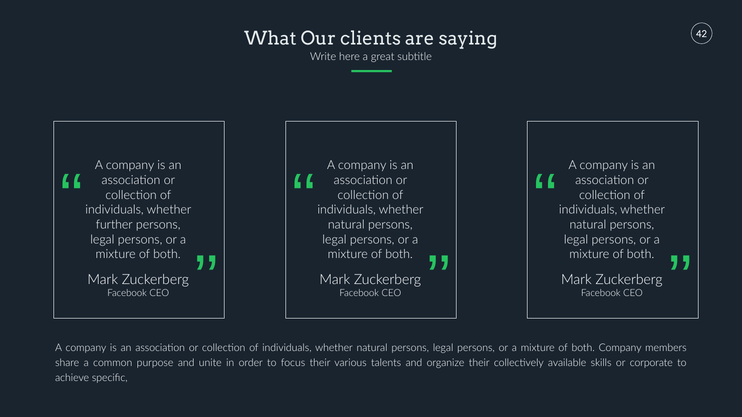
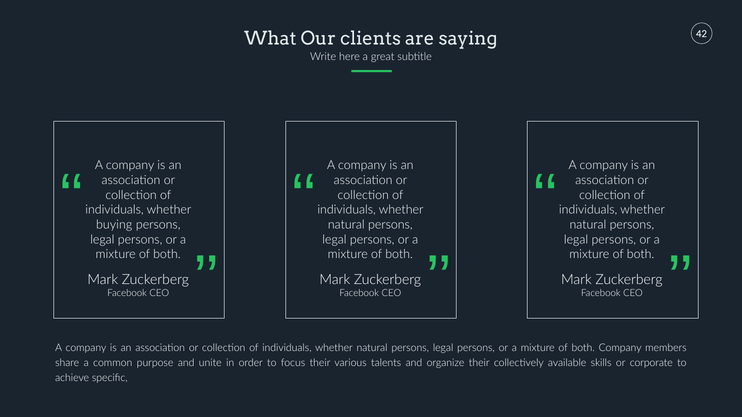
further: further -> buying
